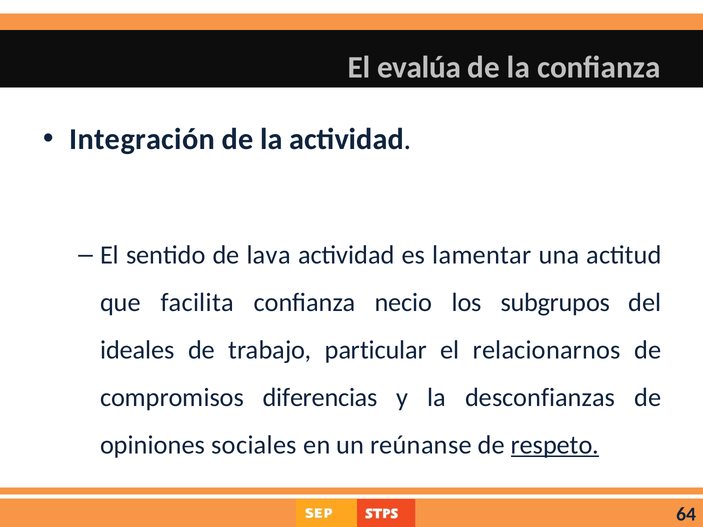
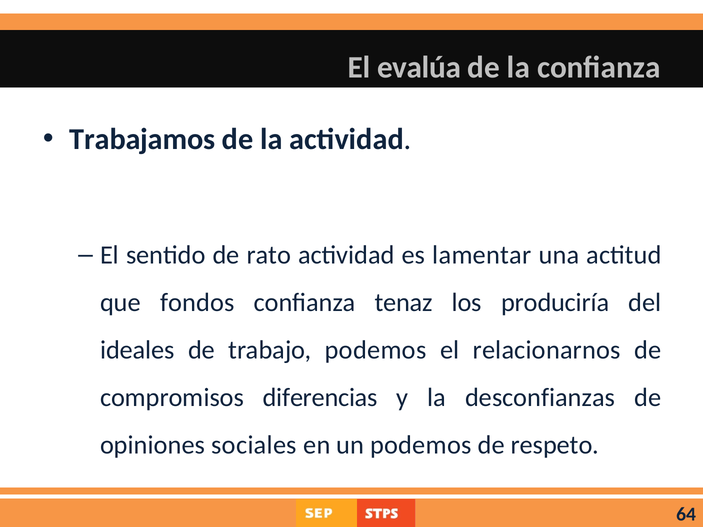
Integración: Integración -> Trabajamos
lava: lava -> rato
facilita: facilita -> fondos
necio: necio -> tenaz
subgrupos: subgrupos -> produciría
trabajo particular: particular -> podemos
un reúnanse: reúnanse -> podemos
respeto underline: present -> none
